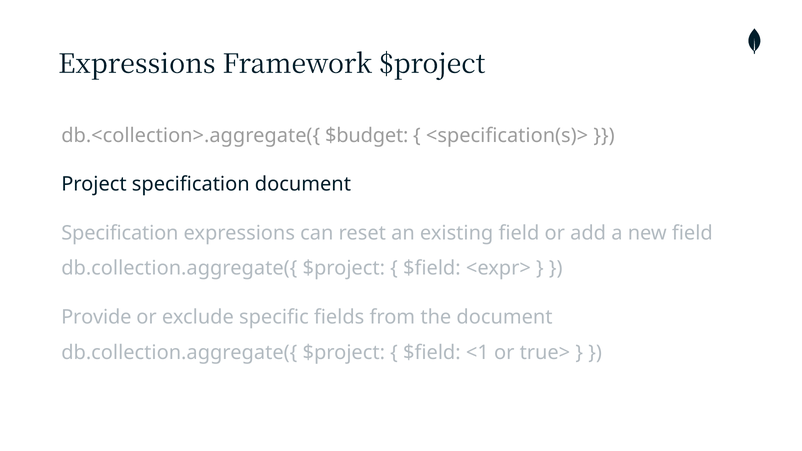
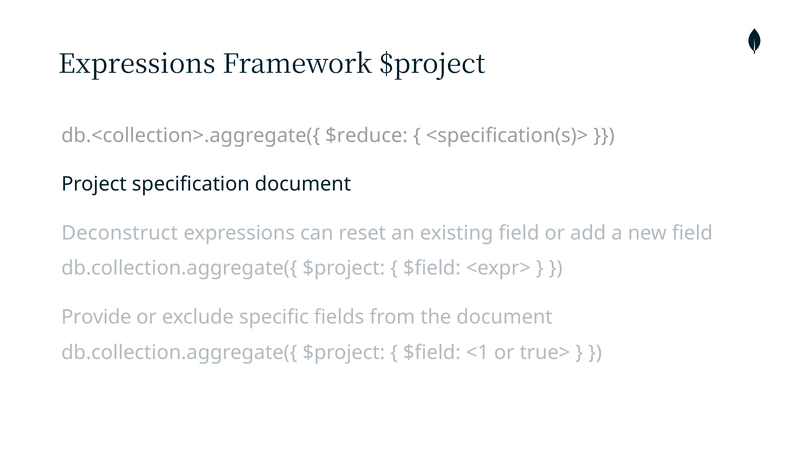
$budget: $budget -> $reduce
Specification at (120, 233): Specification -> Deconstruct
